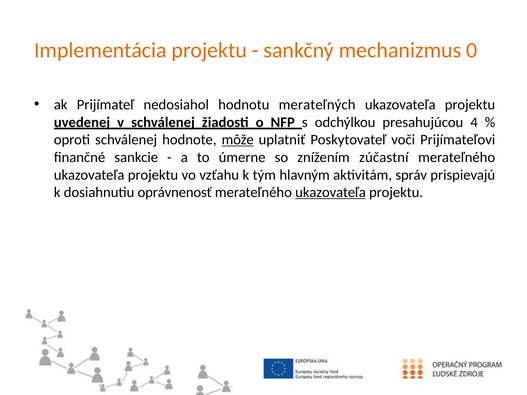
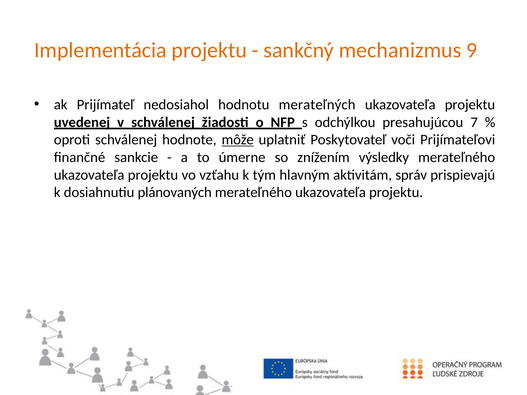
0: 0 -> 9
4: 4 -> 7
zúčastní: zúčastní -> výsledky
oprávnenosť: oprávnenosť -> plánovaných
ukazovateľa at (331, 193) underline: present -> none
